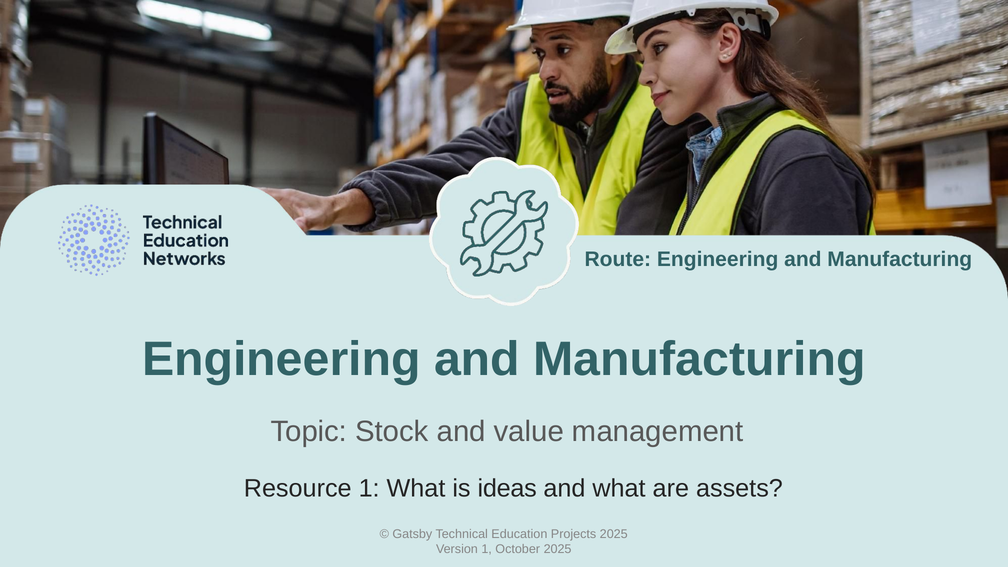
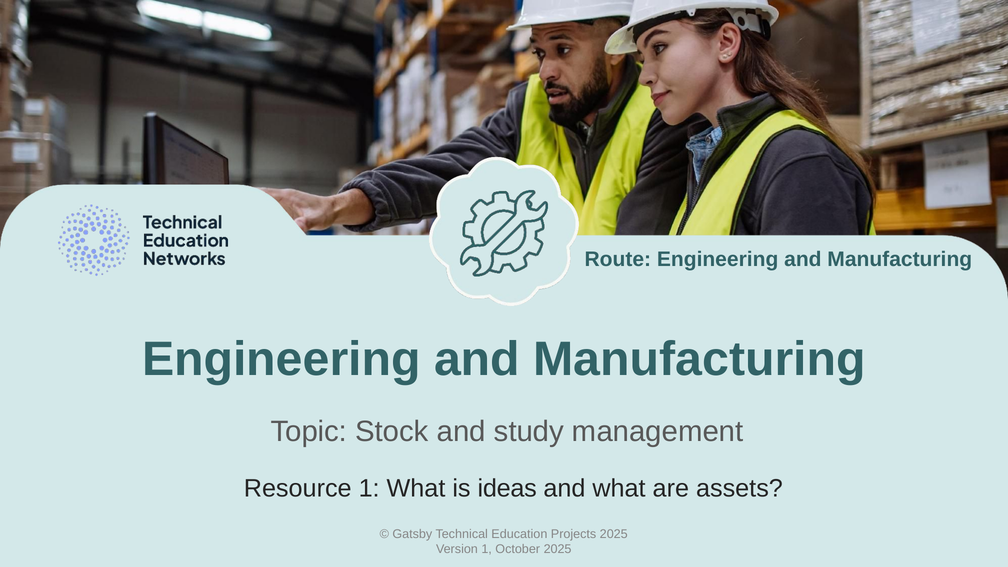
value: value -> study
